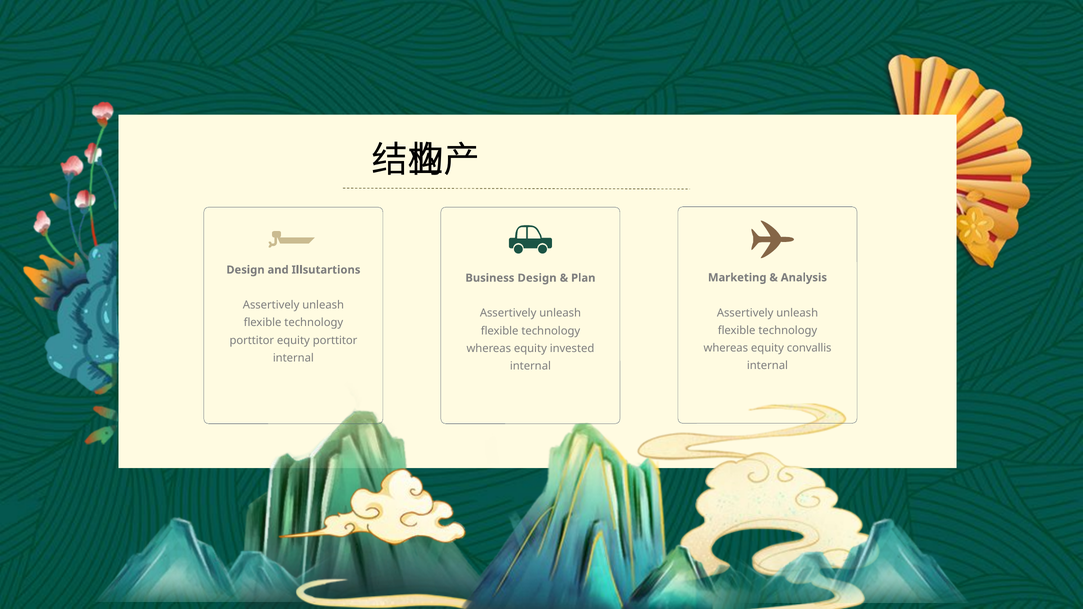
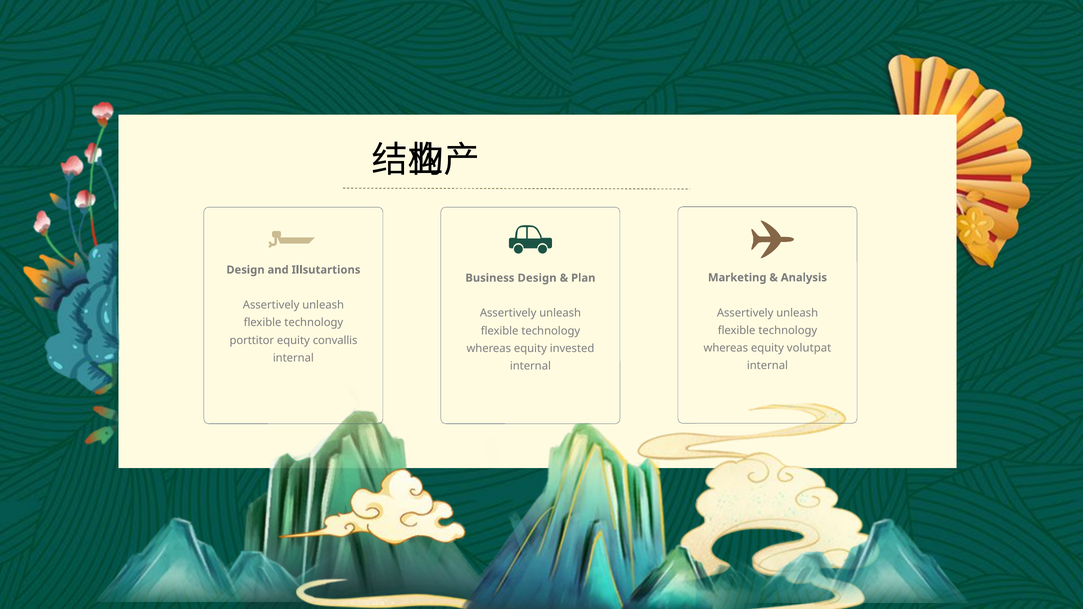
equity porttitor: porttitor -> convallis
convallis: convallis -> volutpat
